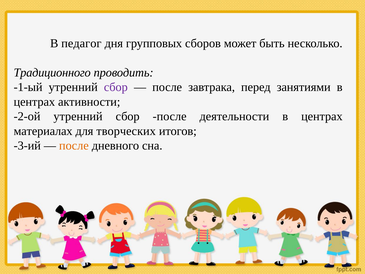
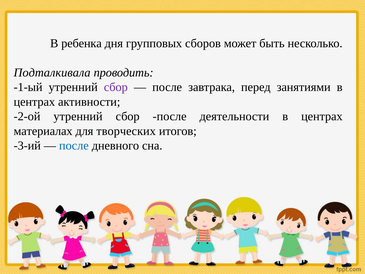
педагог: педагог -> ребенка
Традиционного: Традиционного -> Подталкивала
после at (74, 146) colour: orange -> blue
